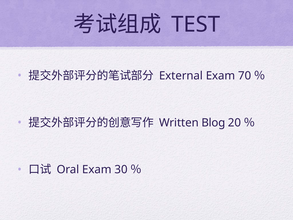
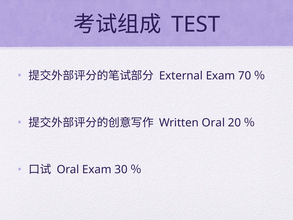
Written Blog: Blog -> Oral
